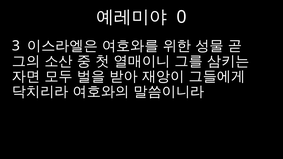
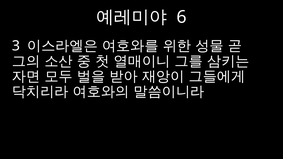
0: 0 -> 6
